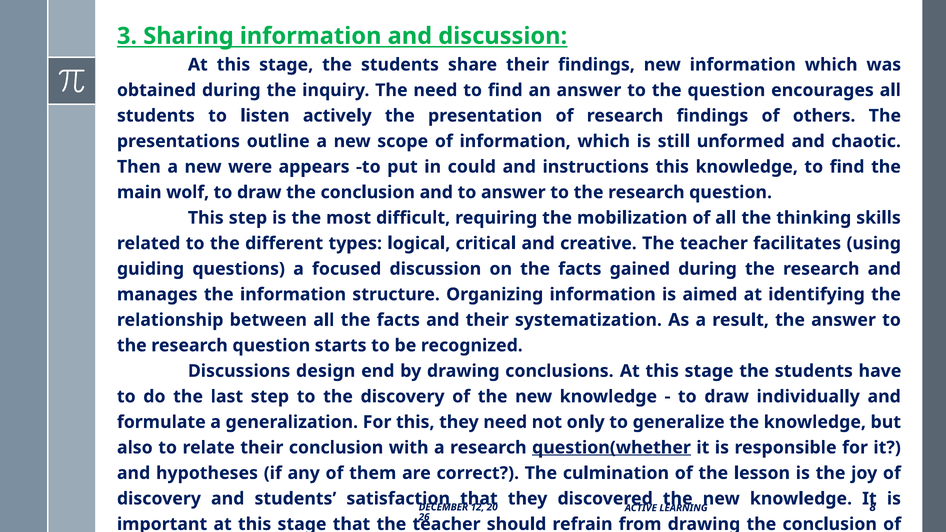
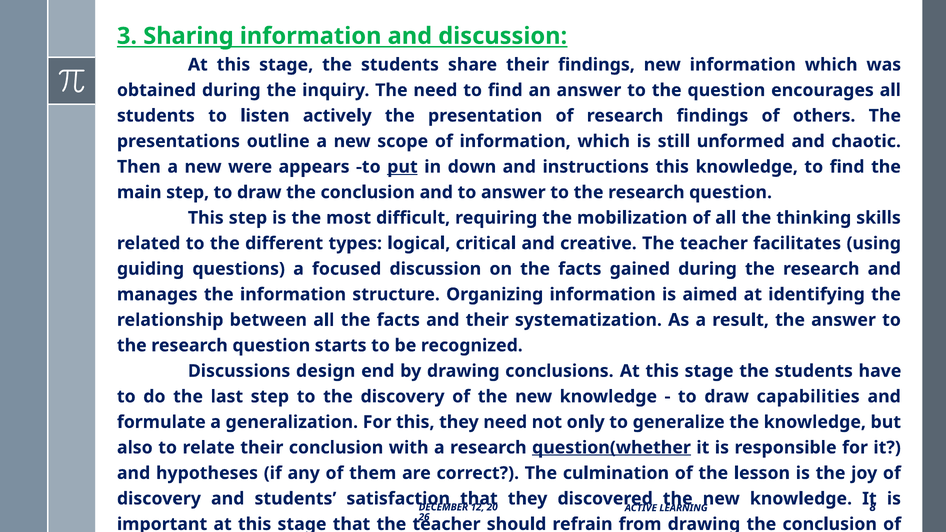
put underline: none -> present
could: could -> down
main wolf: wolf -> step
individually: individually -> capabilities
